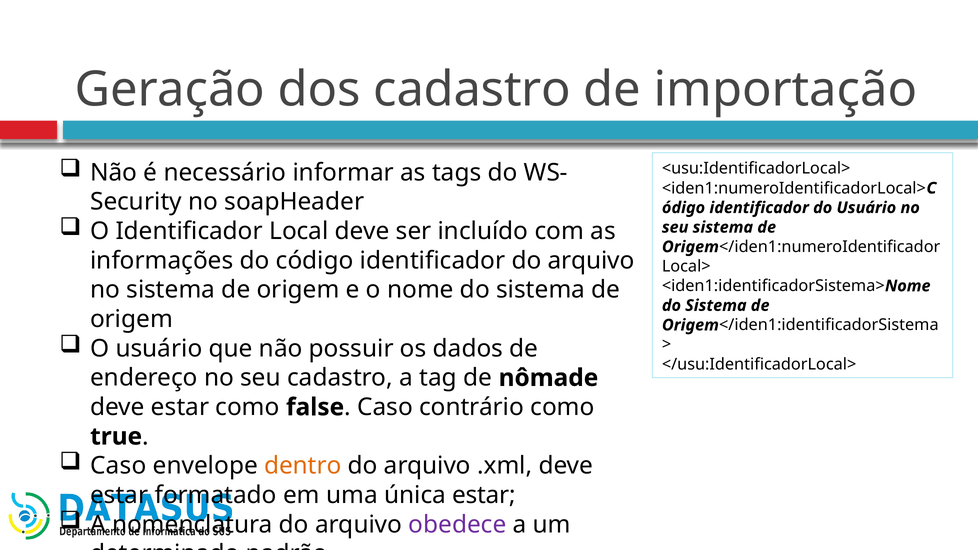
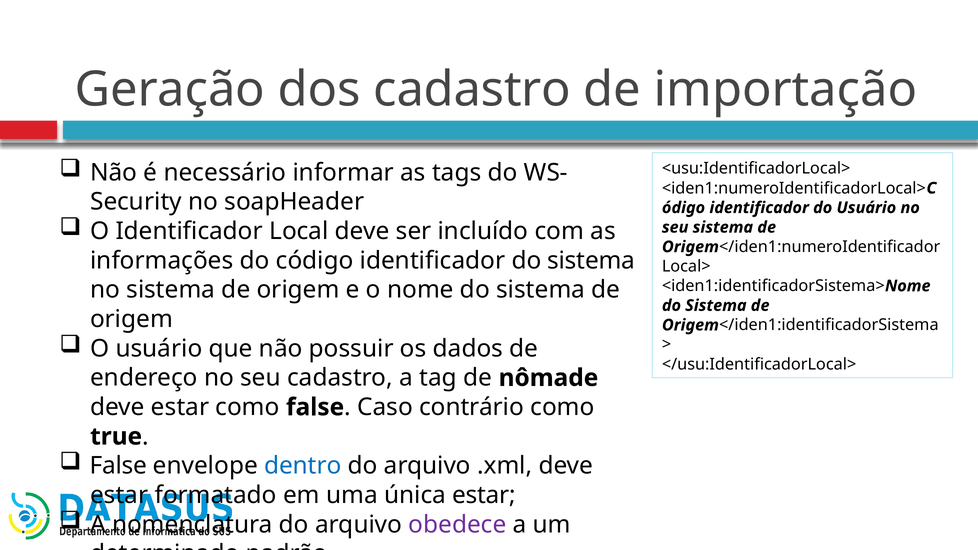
identificador do arquivo: arquivo -> sistema
Caso at (118, 466): Caso -> False
dentro colour: orange -> blue
